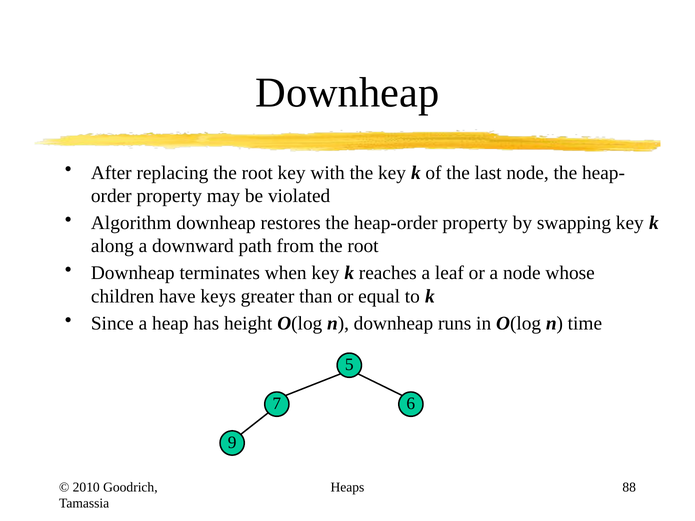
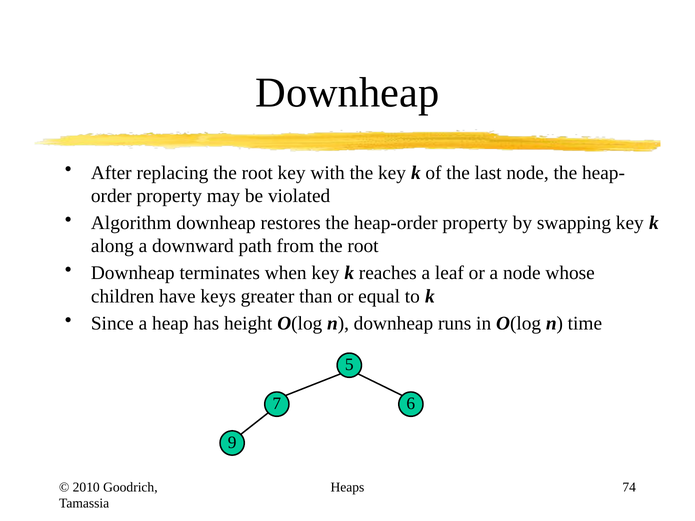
88: 88 -> 74
